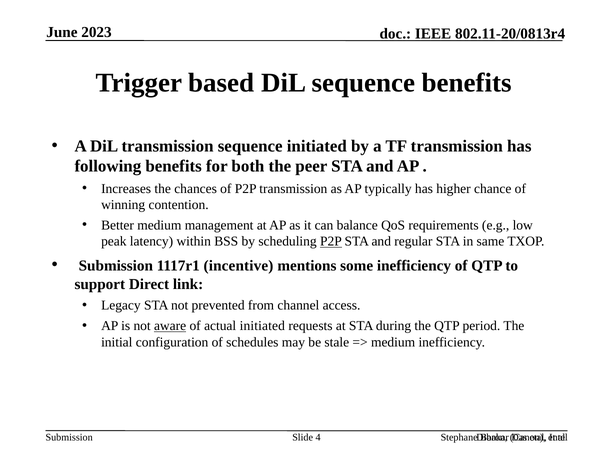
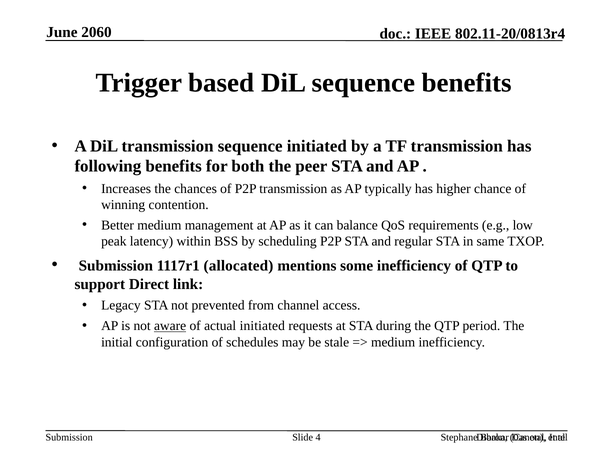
2023: 2023 -> 2060
P2P at (331, 241) underline: present -> none
incentive: incentive -> allocated
